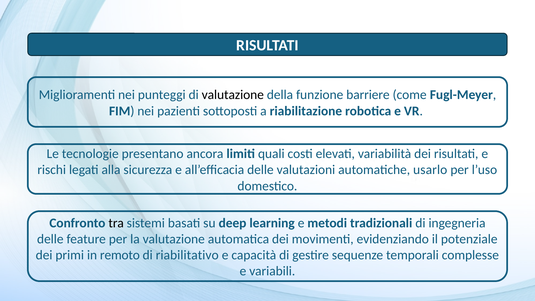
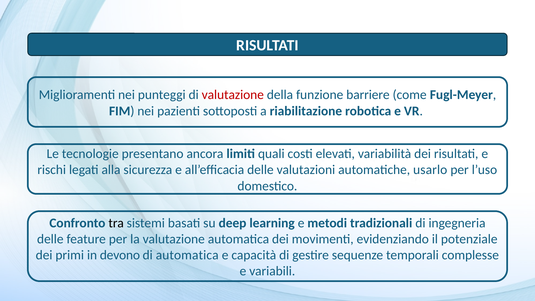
valutazione at (233, 95) colour: black -> red
remoto: remoto -> devono
di riabilitativo: riabilitativo -> automatica
